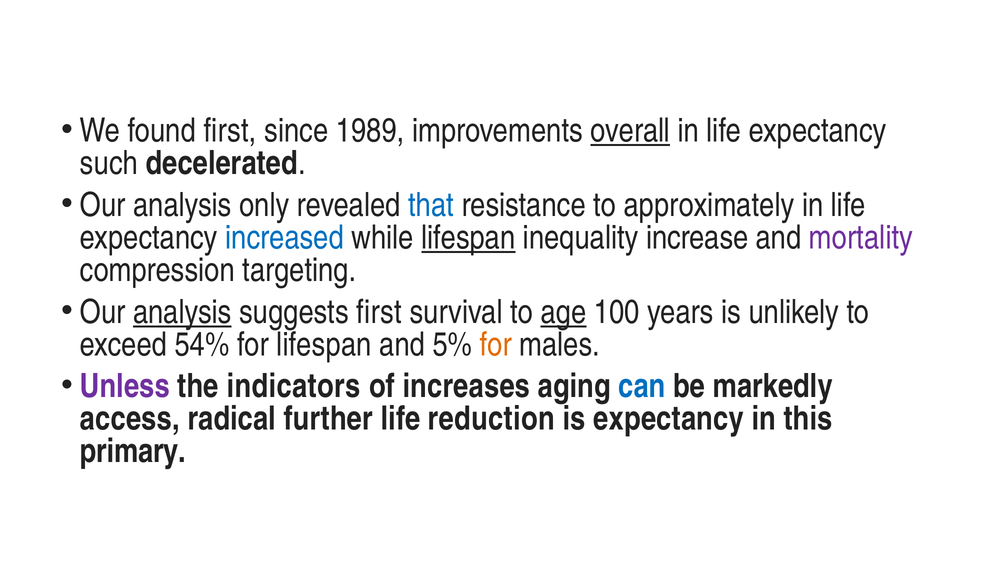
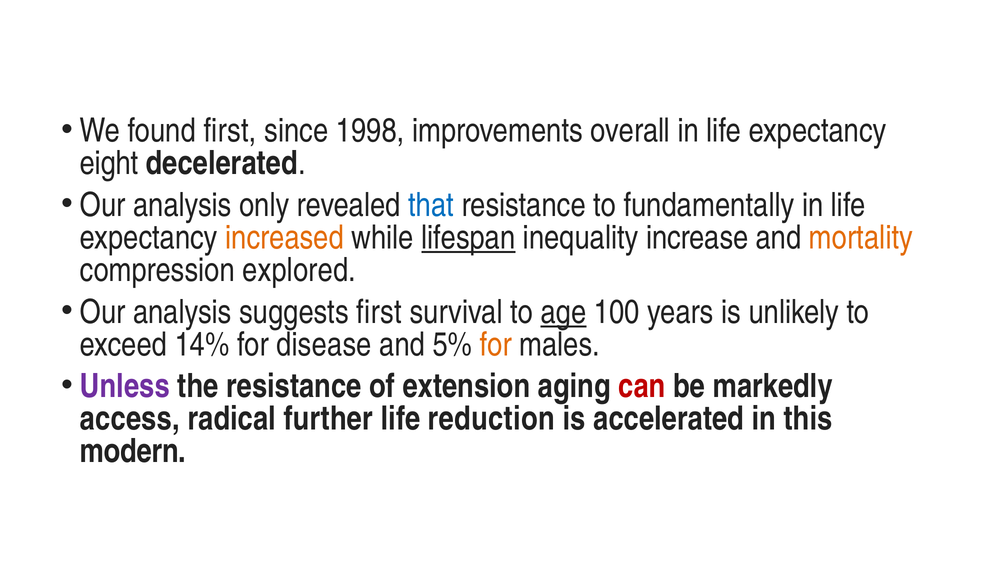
1989: 1989 -> 1998
overall underline: present -> none
such: such -> eight
approximately: approximately -> fundamentally
increased colour: blue -> orange
mortality colour: purple -> orange
targeting: targeting -> explored
analysis at (182, 312) underline: present -> none
54%: 54% -> 14%
for lifespan: lifespan -> disease
the indicators: indicators -> resistance
increases: increases -> extension
can colour: blue -> red
is expectancy: expectancy -> accelerated
primary: primary -> modern
